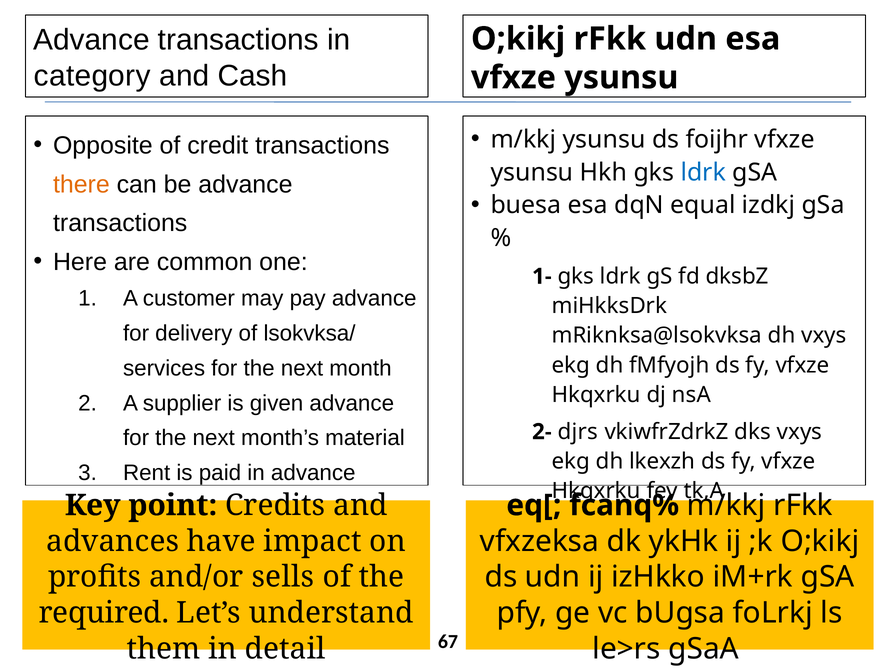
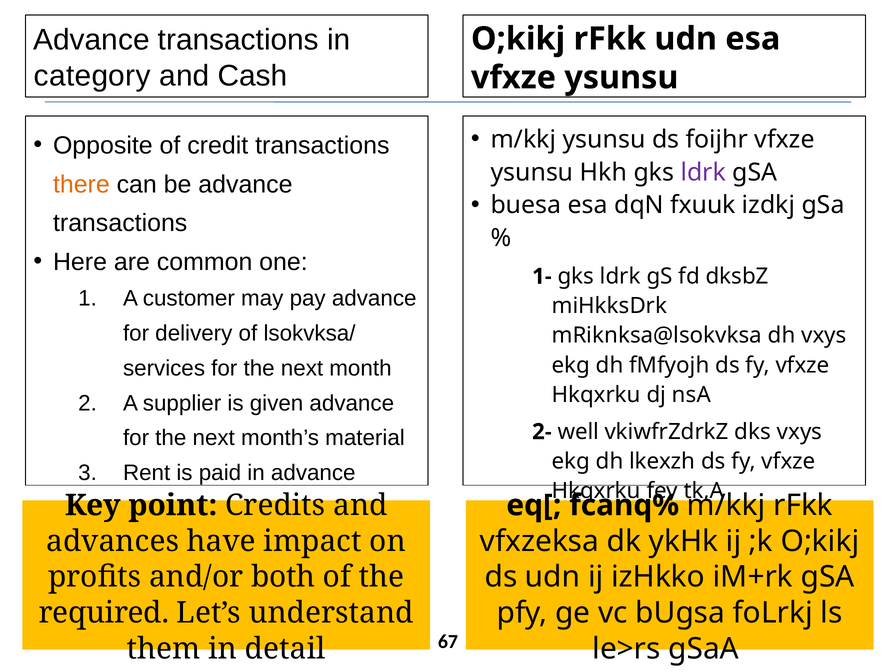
ldrk at (703, 172) colour: blue -> purple
equal: equal -> fxuuk
djrs: djrs -> well
sells: sells -> both
